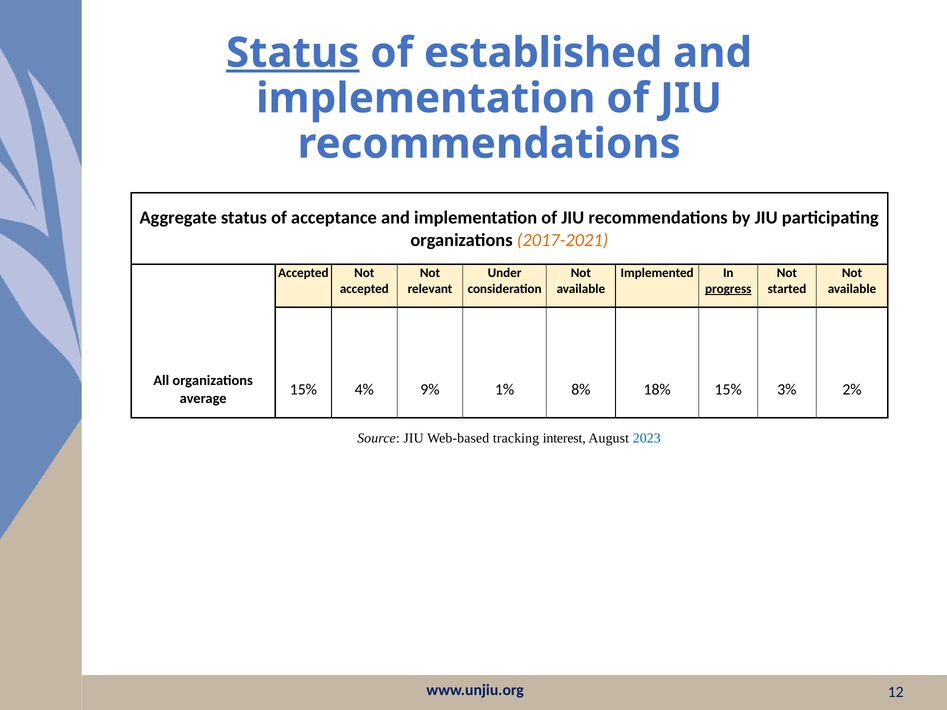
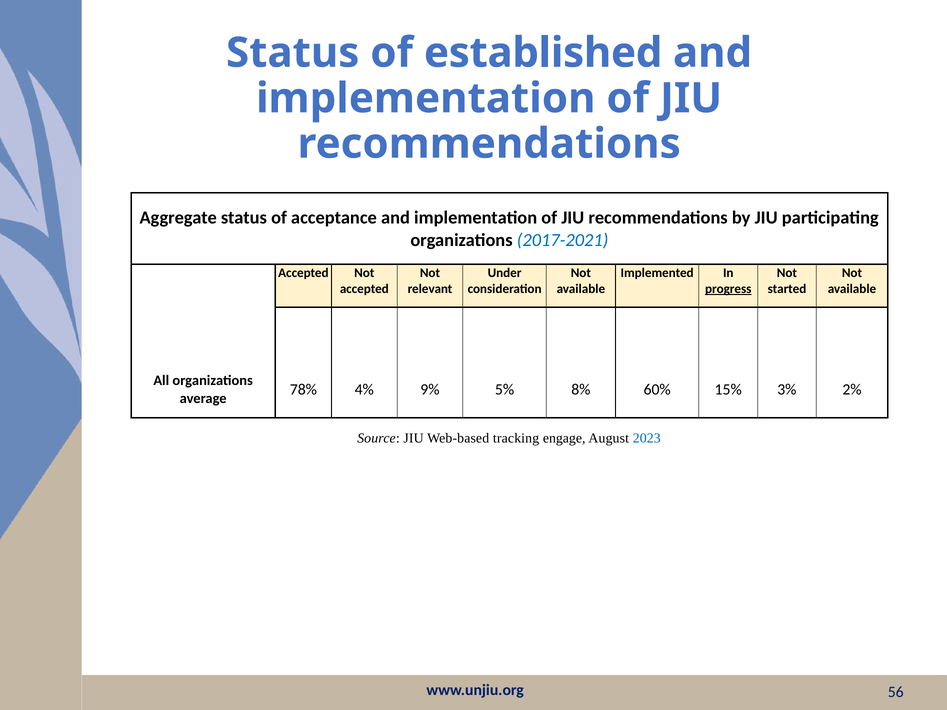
Status at (293, 53) underline: present -> none
2017-2021 colour: orange -> blue
15% at (303, 389): 15% -> 78%
1%: 1% -> 5%
18%: 18% -> 60%
interest: interest -> engage
12: 12 -> 56
